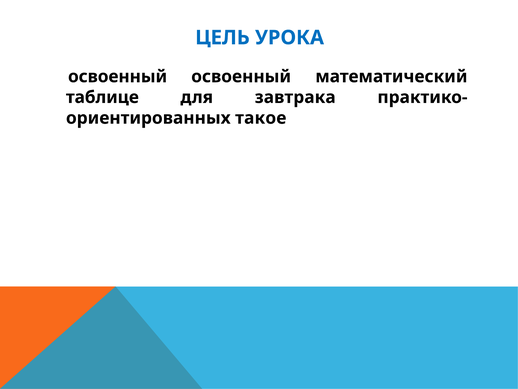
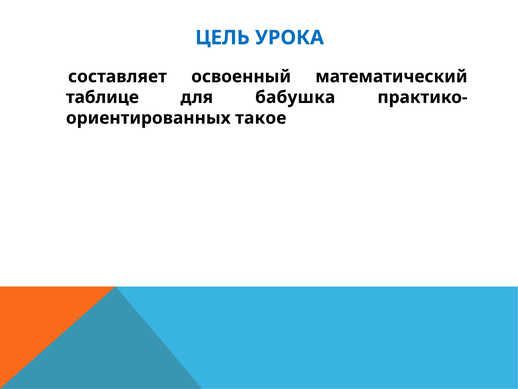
освоенный at (118, 76): освоенный -> составляет
завтрака: завтрака -> бабушка
